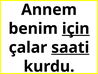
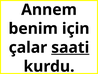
için underline: present -> none
